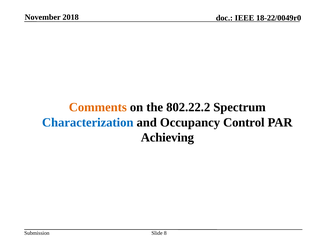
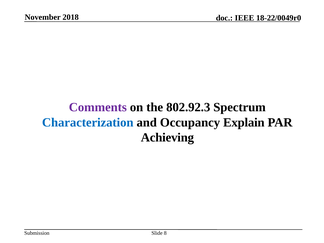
Comments colour: orange -> purple
802.22.2: 802.22.2 -> 802.92.3
Control: Control -> Explain
